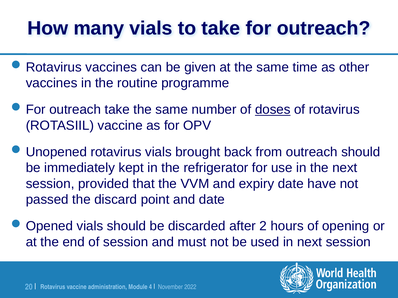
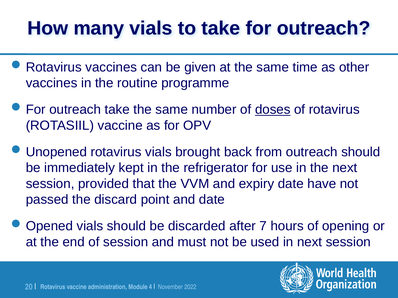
2: 2 -> 7
